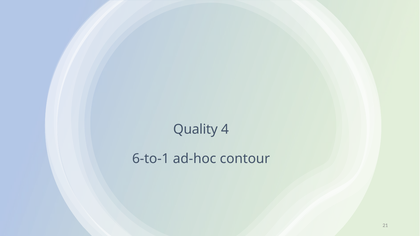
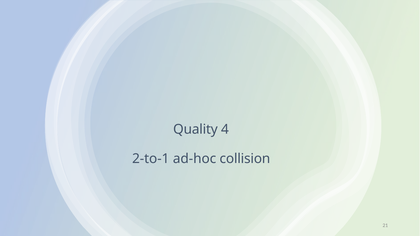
6-to-1: 6-to-1 -> 2-to-1
contour: contour -> collision
